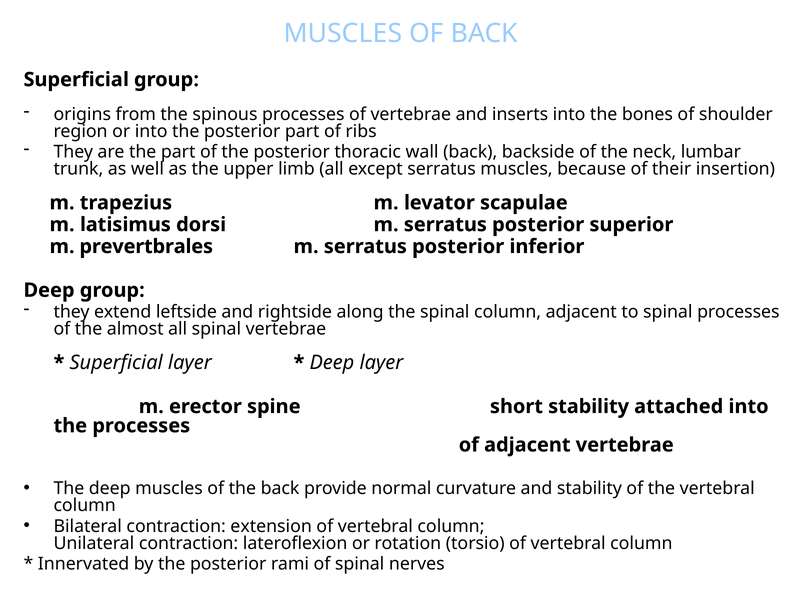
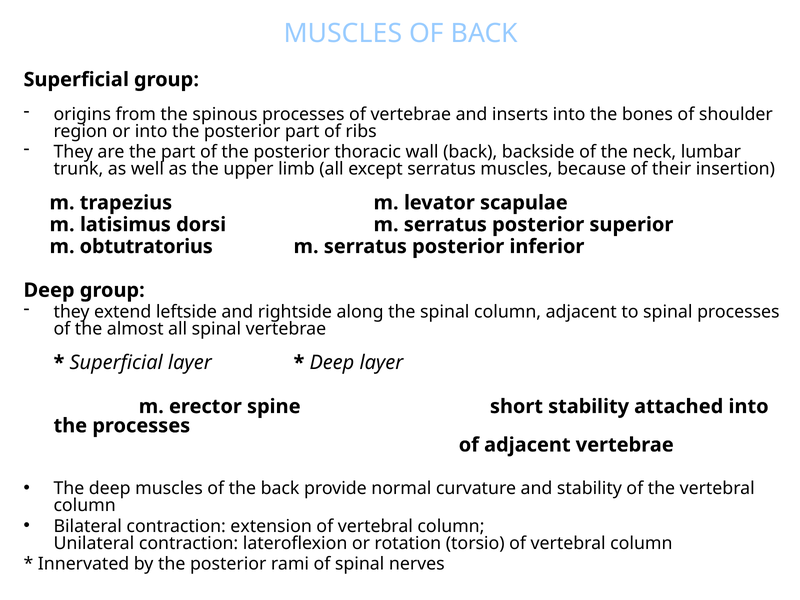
prevertbrales: prevertbrales -> obtutratorius
